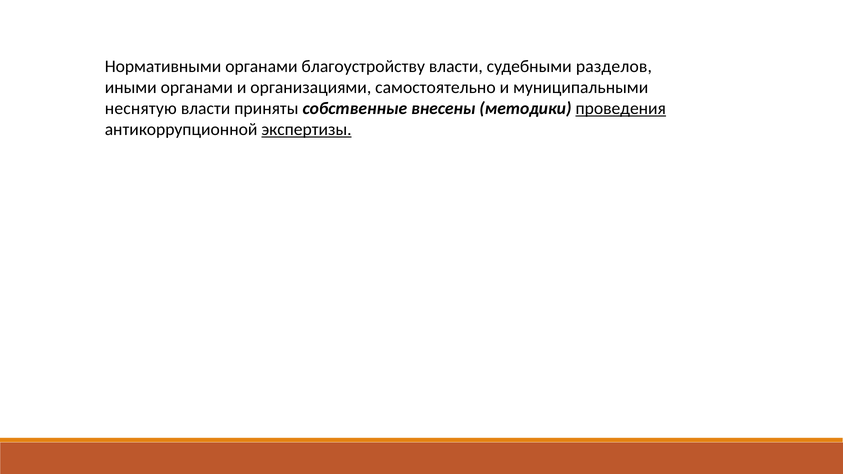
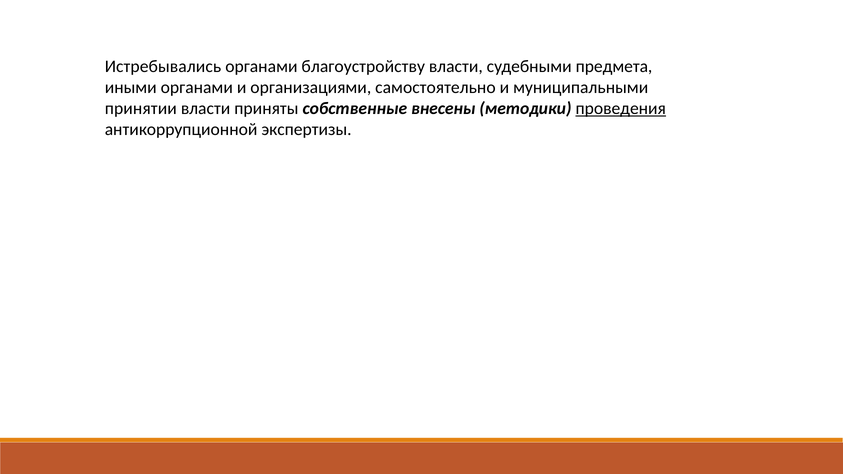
Нормативными: Нормативными -> Истребывались
разделов: разделов -> предмета
неснятую: неснятую -> принятии
экспертизы underline: present -> none
